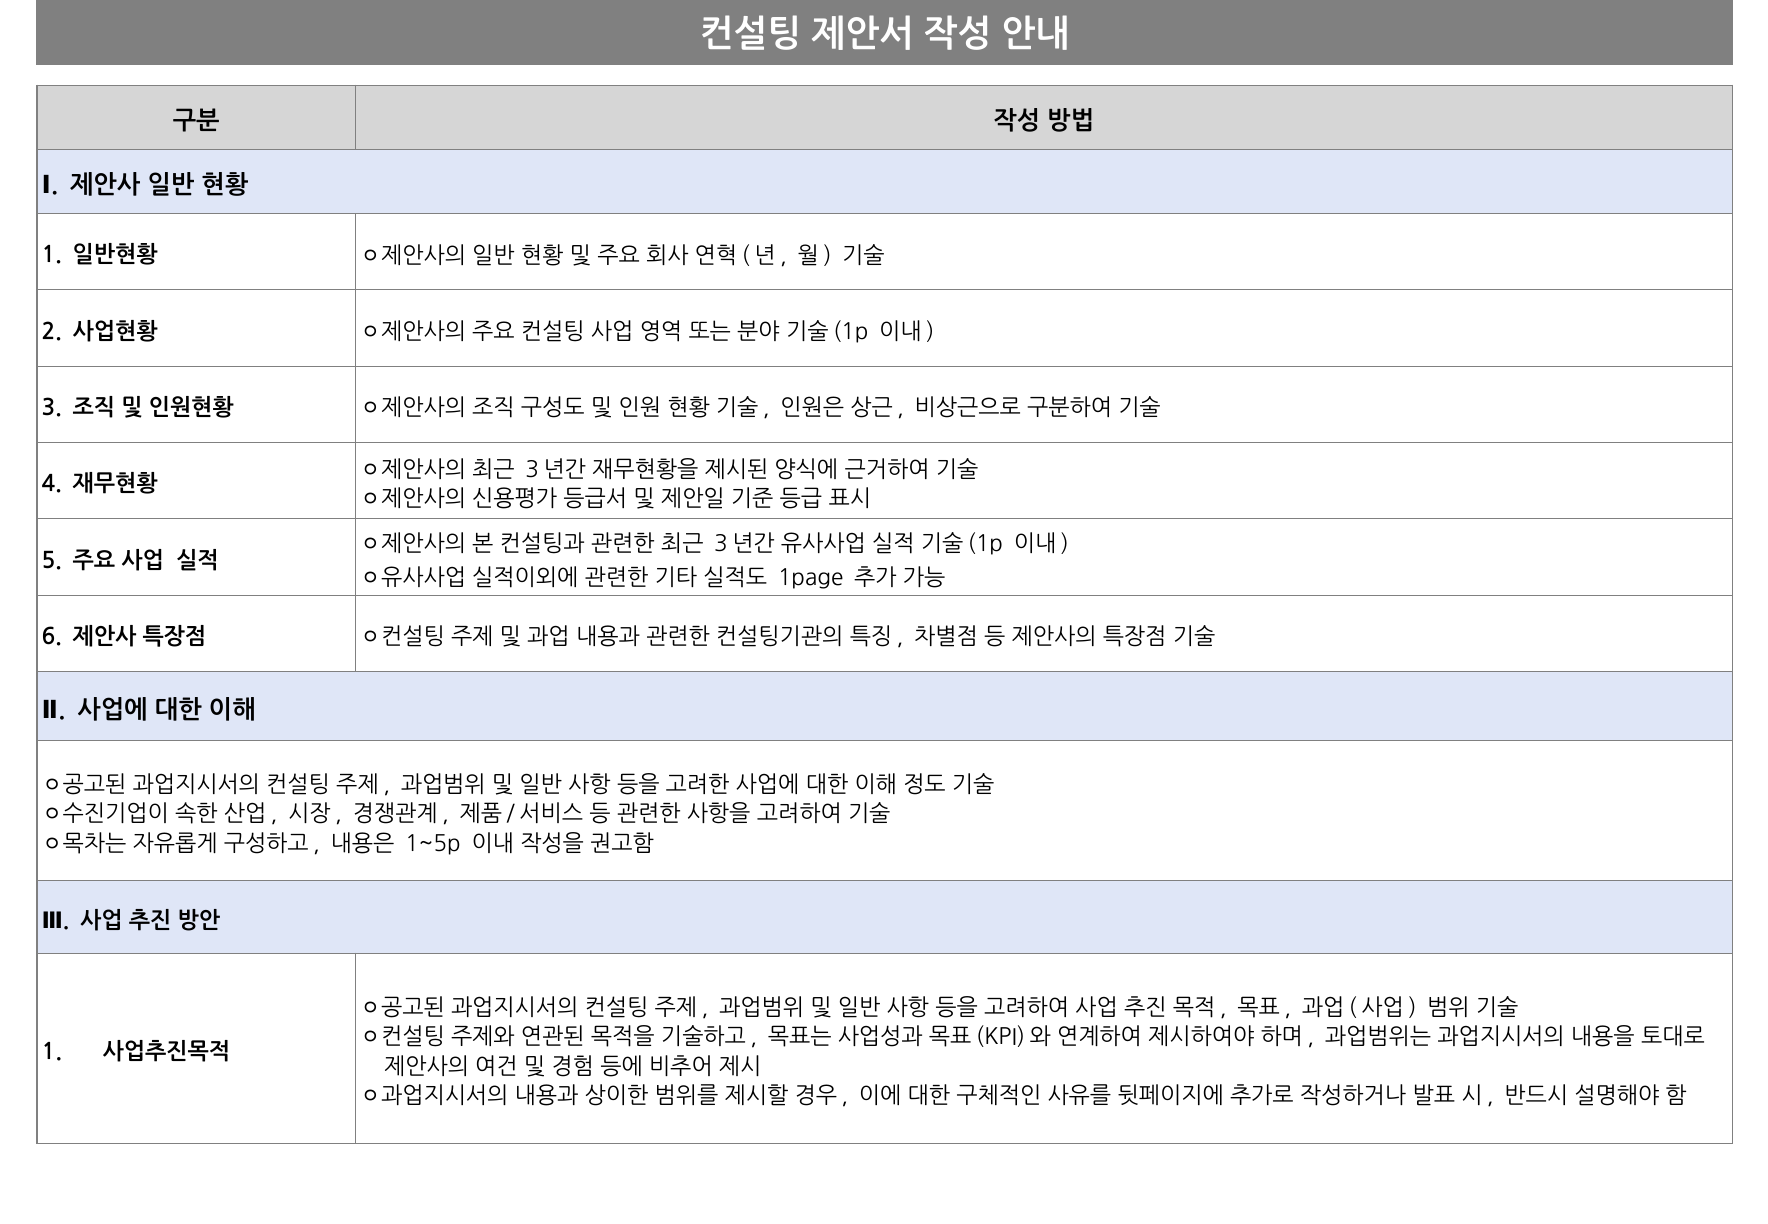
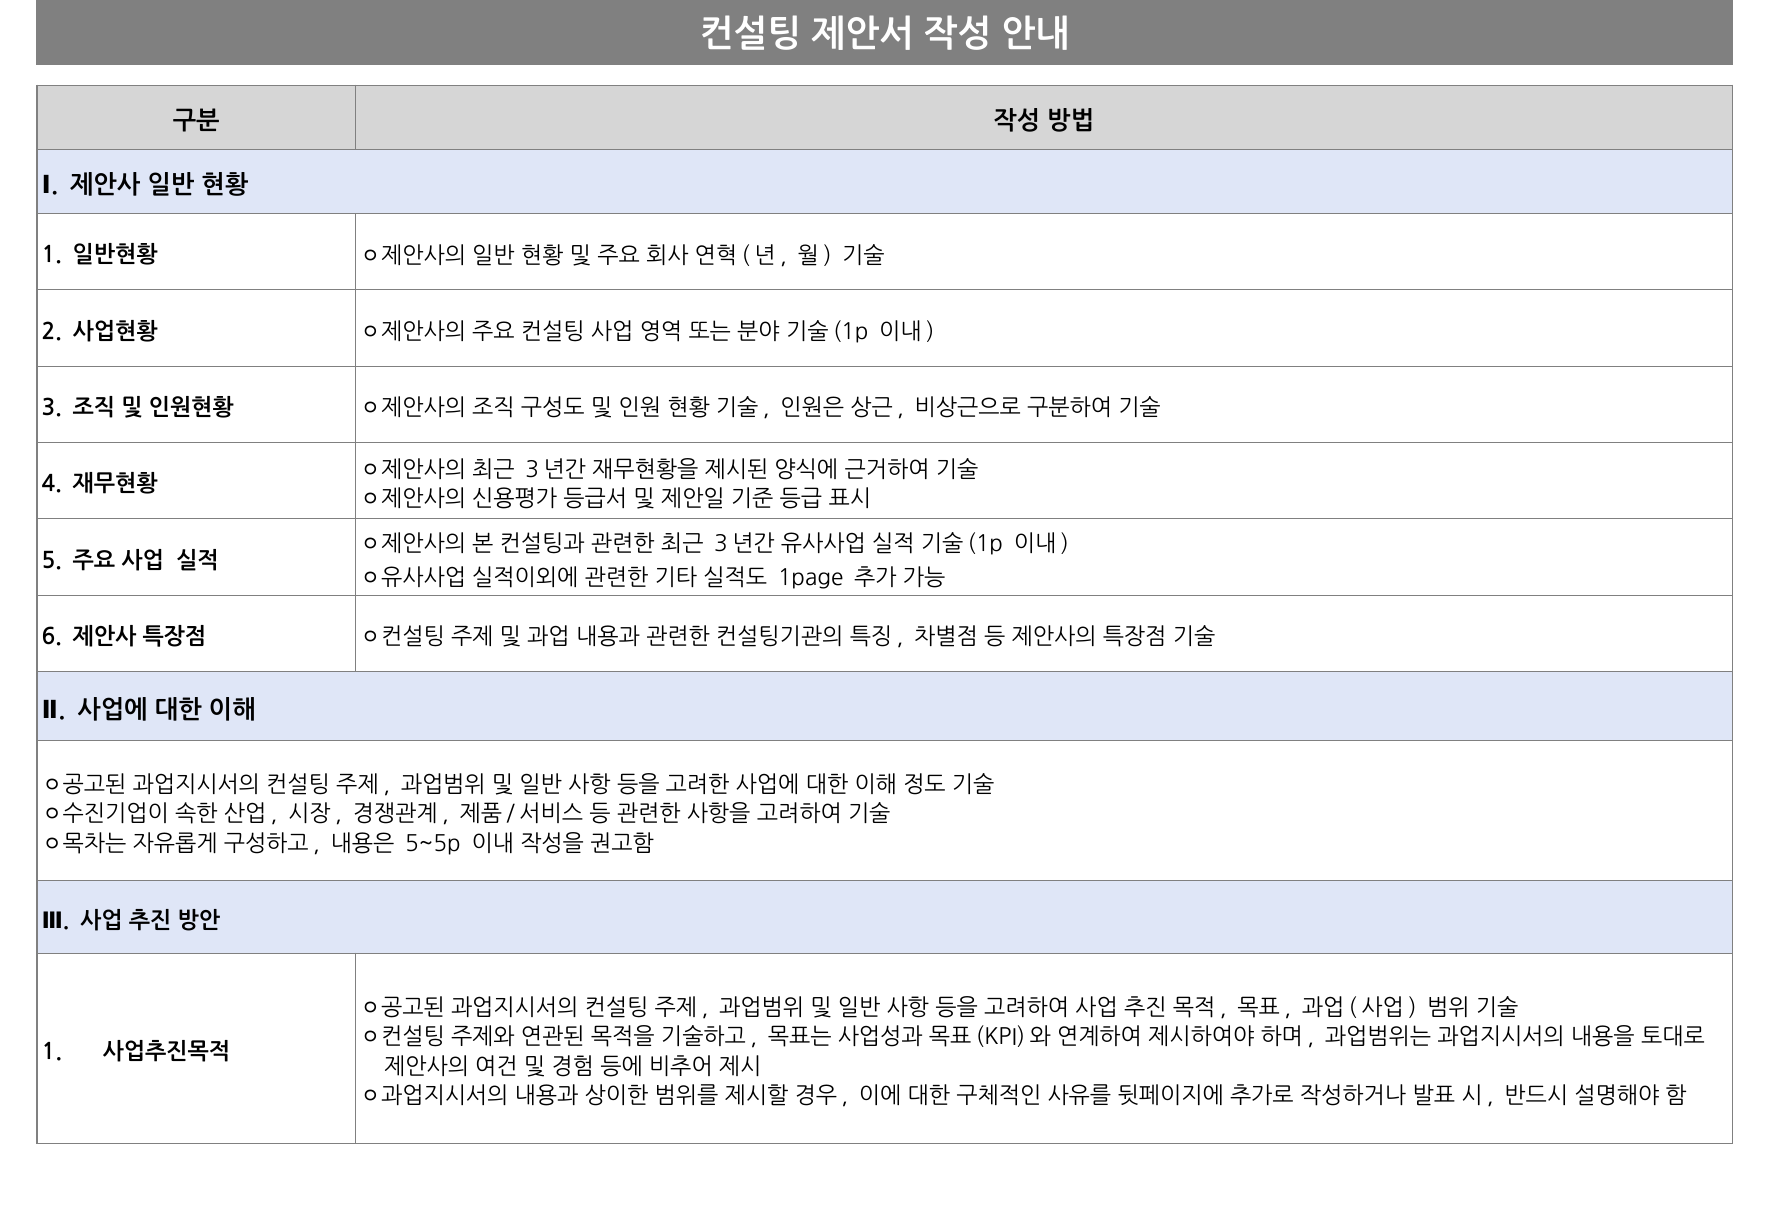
1~5p: 1~5p -> 5~5p
